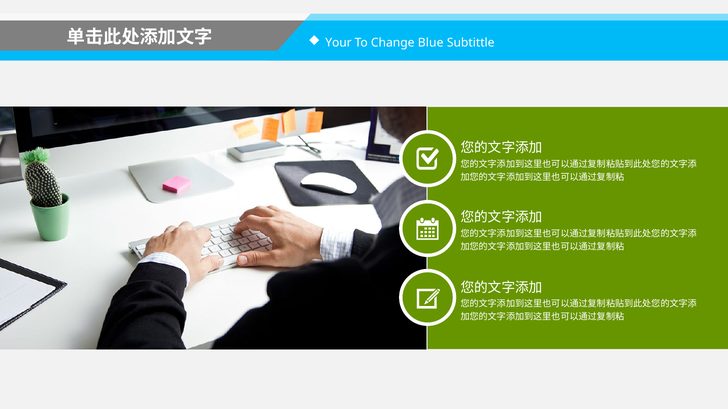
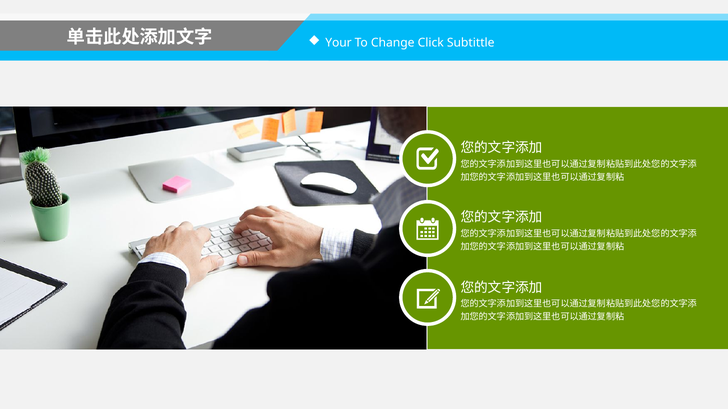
Blue: Blue -> Click
